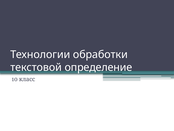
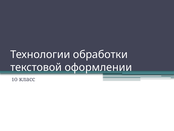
определение: определение -> оформлении
